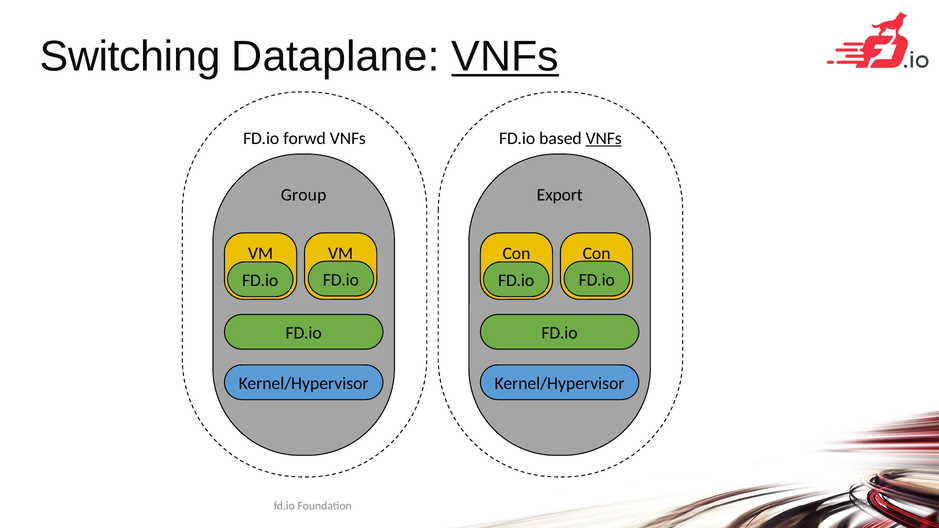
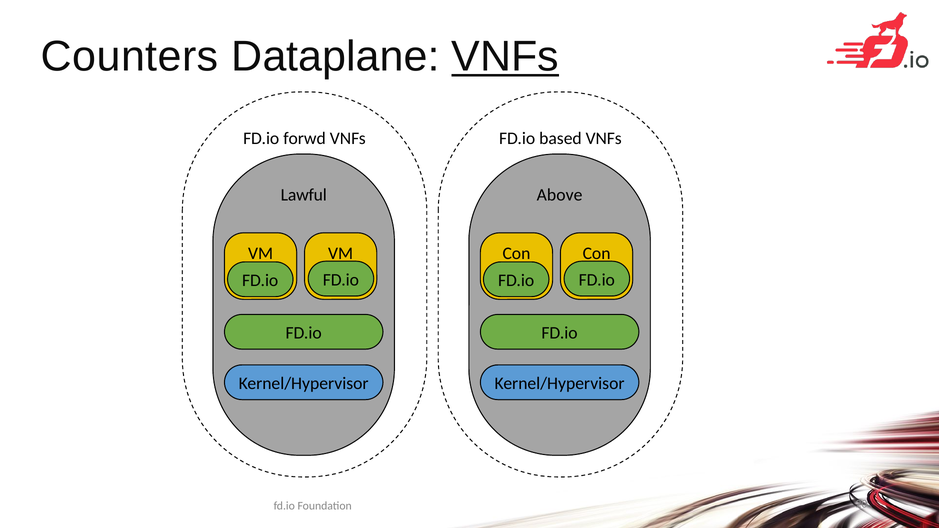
Switching: Switching -> Counters
VNFs at (604, 138) underline: present -> none
Group: Group -> Lawful
Export: Export -> Above
